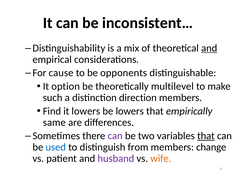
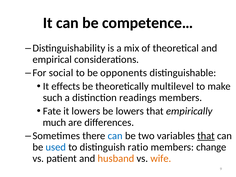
inconsistent…: inconsistent… -> competence…
and at (209, 48) underline: present -> none
cause: cause -> social
option: option -> effects
direction: direction -> readings
Find: Find -> Fate
same: same -> much
can at (115, 136) colour: purple -> blue
from: from -> ratio
husband colour: purple -> orange
